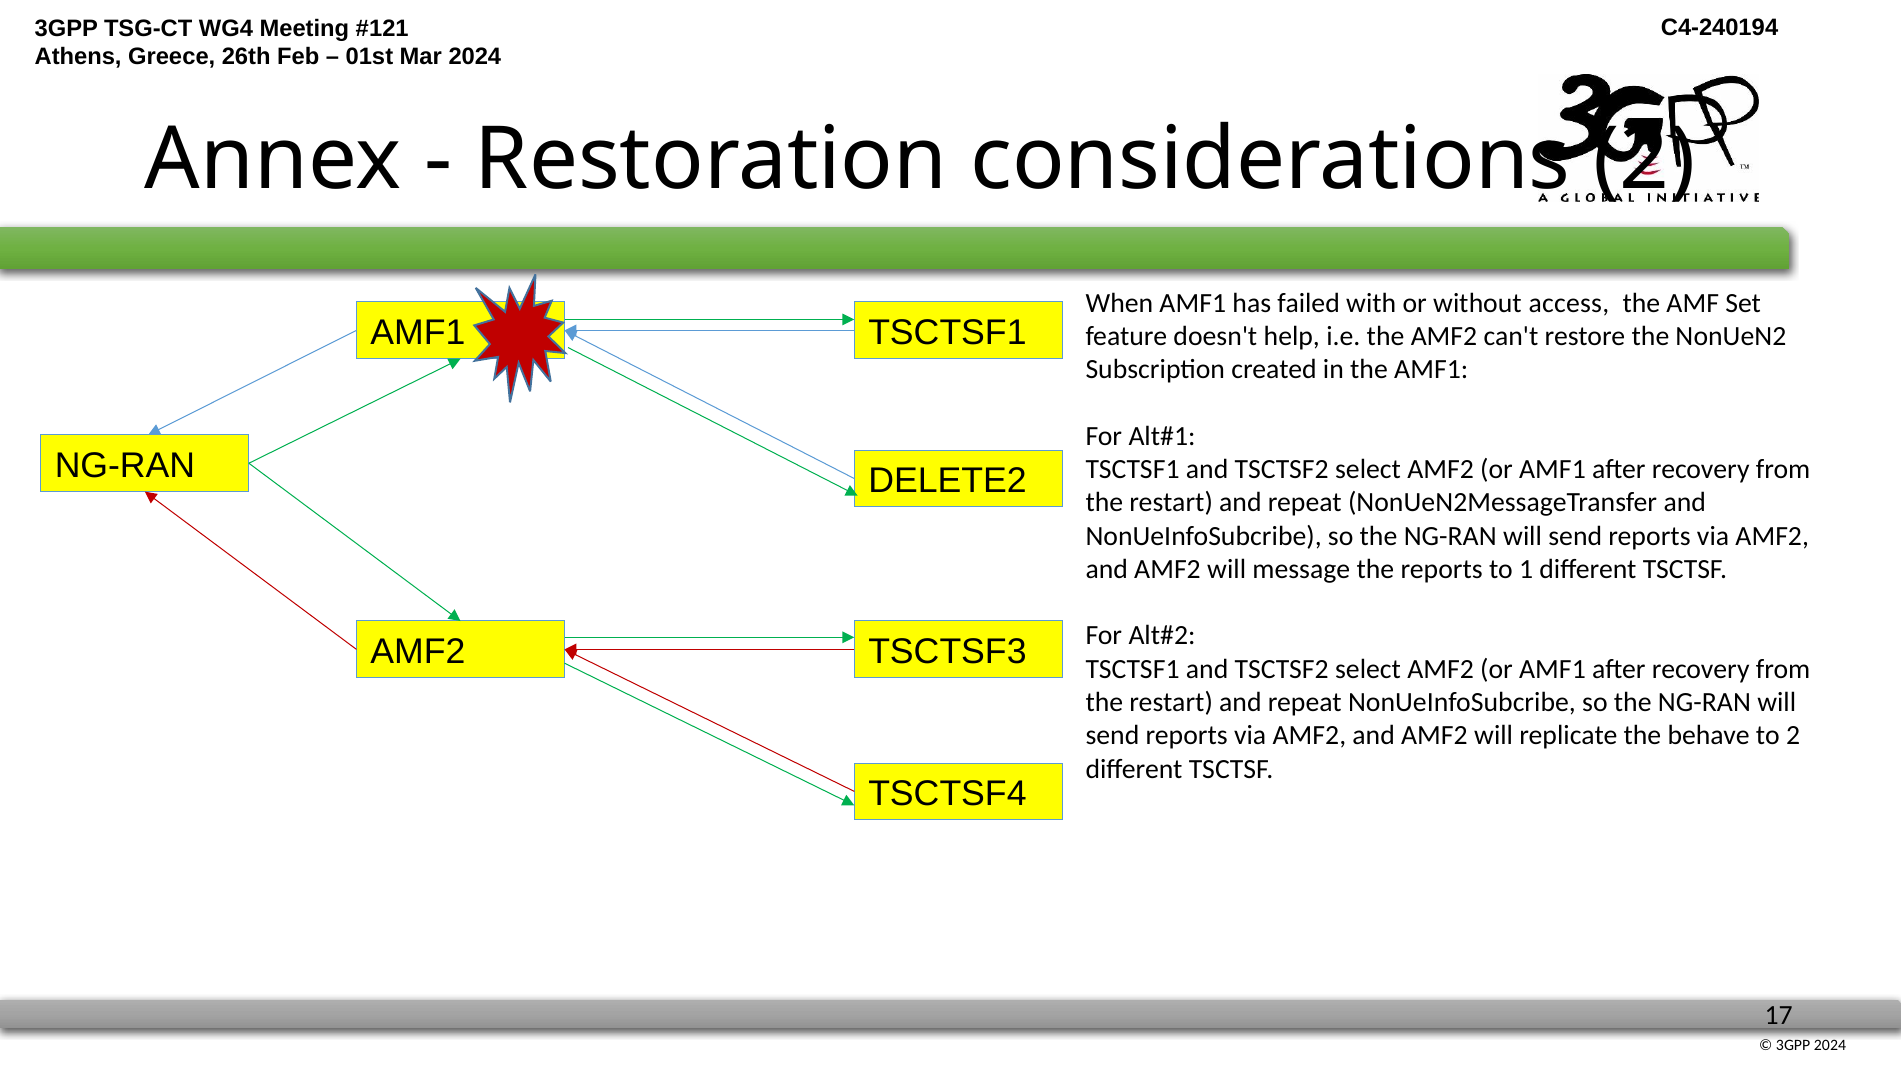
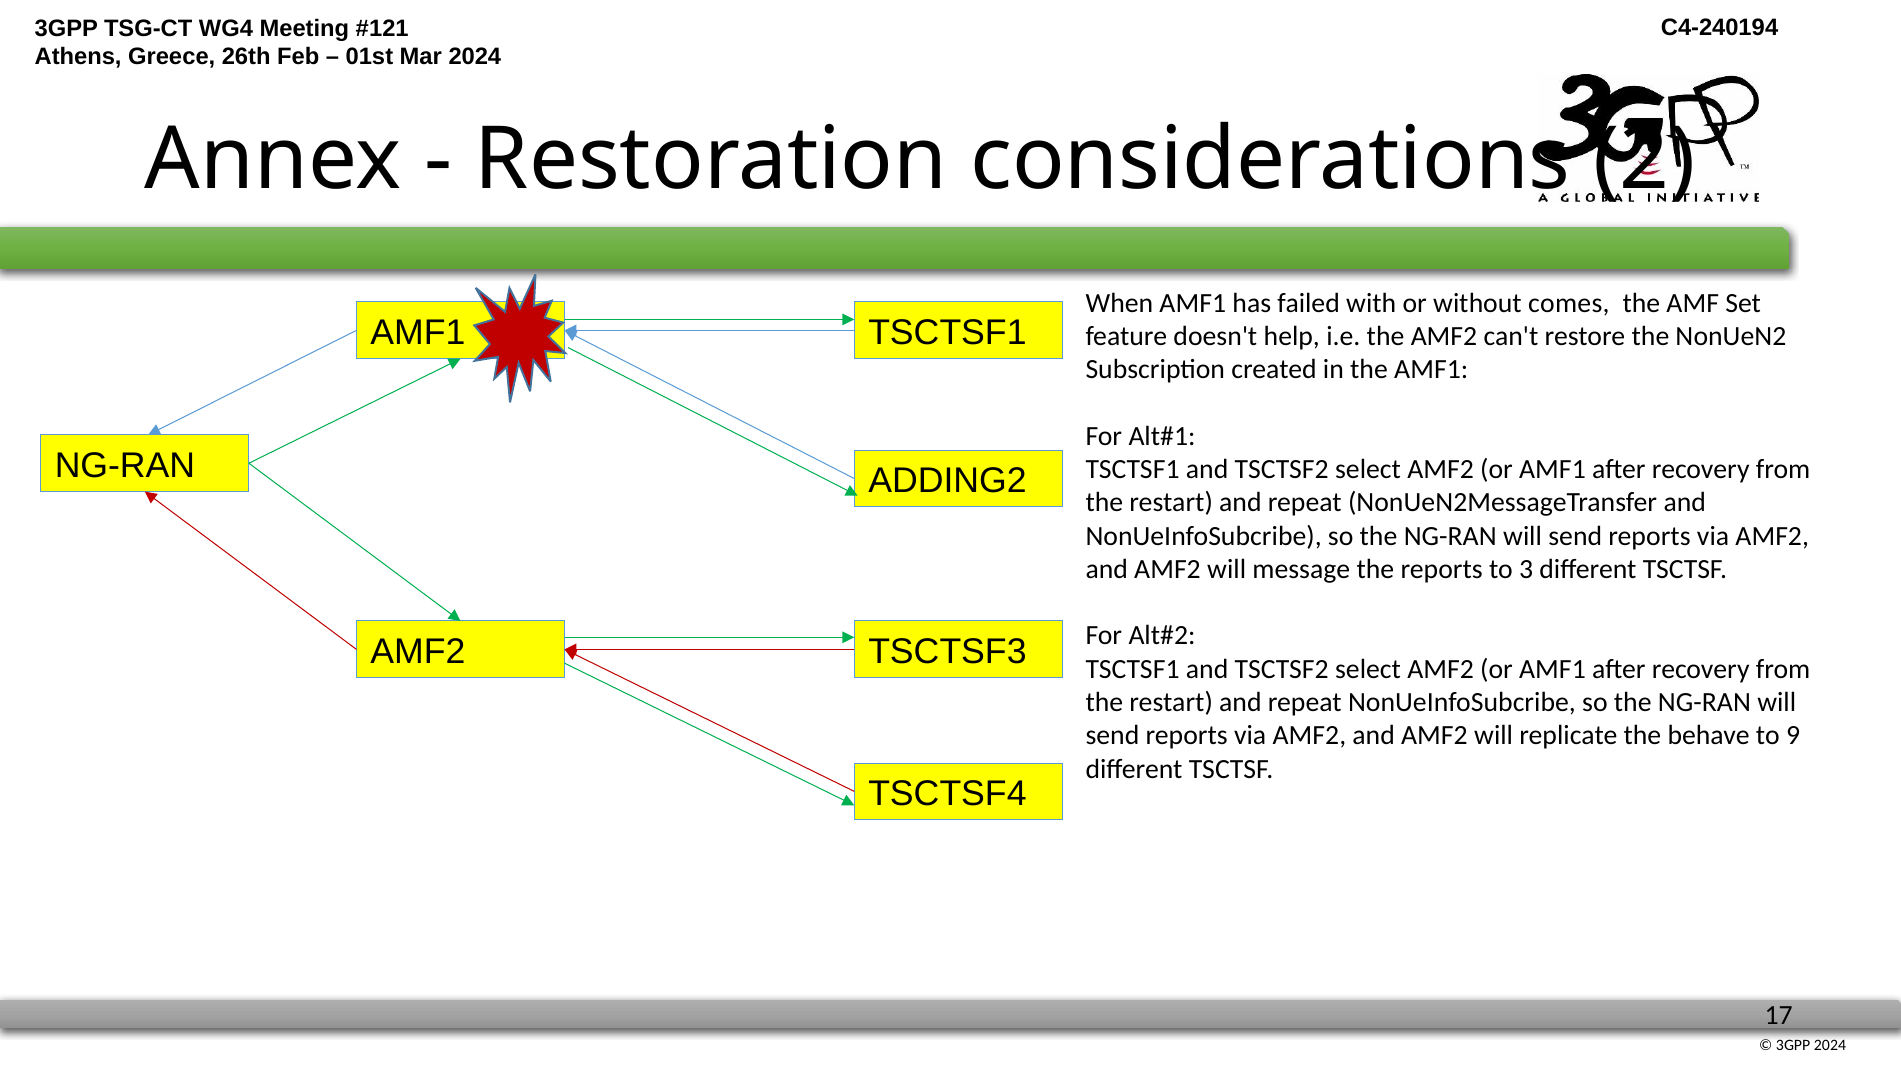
access: access -> comes
DELETE2: DELETE2 -> ADDING2
1: 1 -> 3
to 2: 2 -> 9
